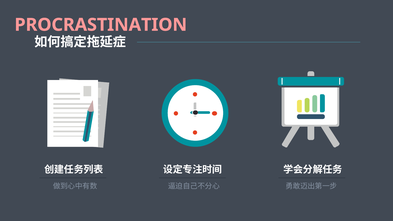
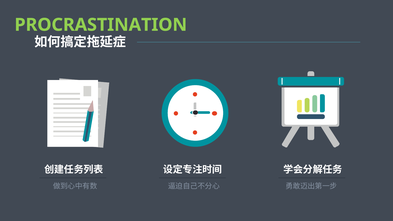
PROCRASTINATION colour: pink -> light green
